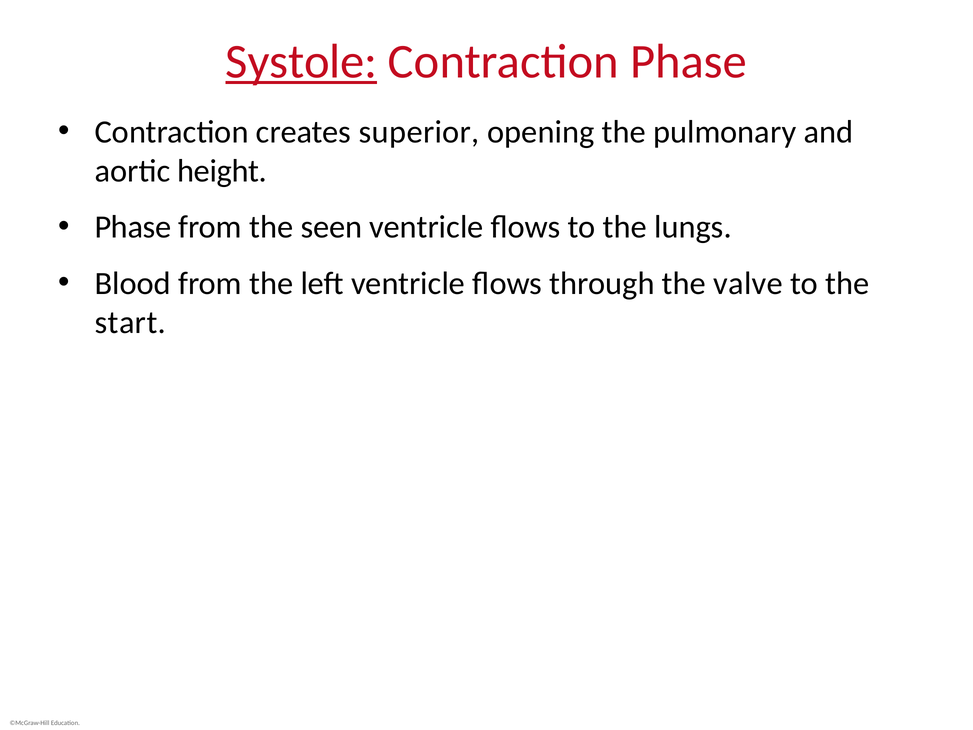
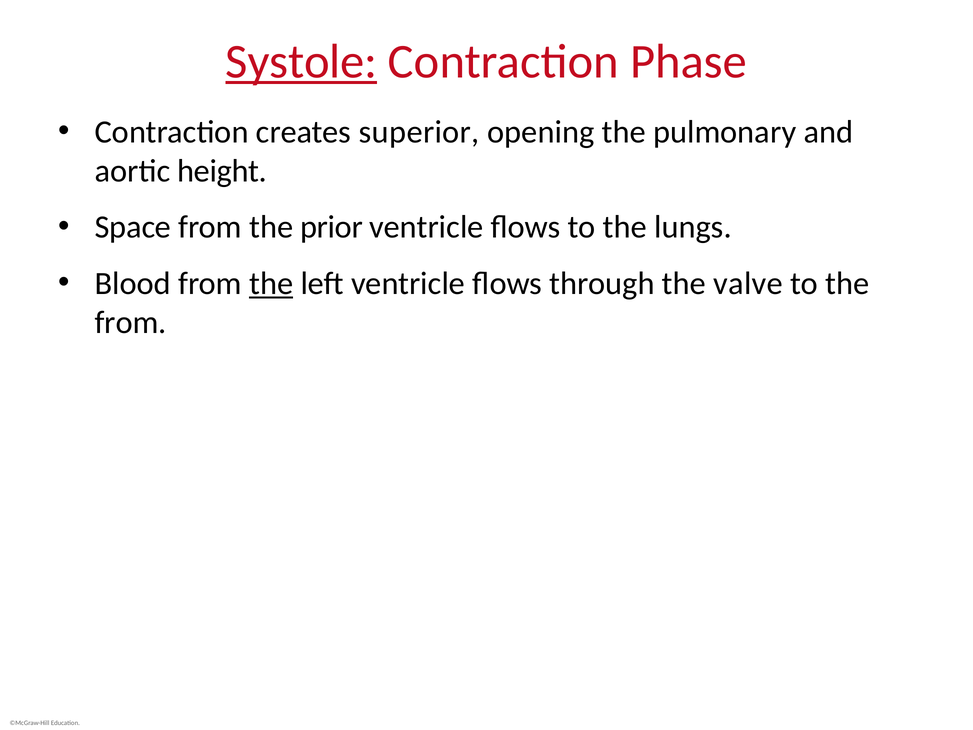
Phase at (133, 227): Phase -> Space
seen: seen -> prior
the at (271, 283) underline: none -> present
start at (130, 322): start -> from
